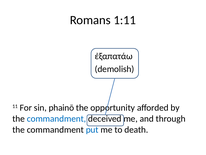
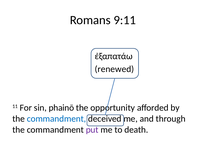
1:11: 1:11 -> 9:11
demolish: demolish -> renewed
put colour: blue -> purple
